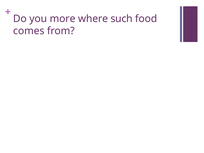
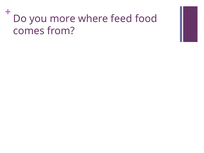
such: such -> feed
